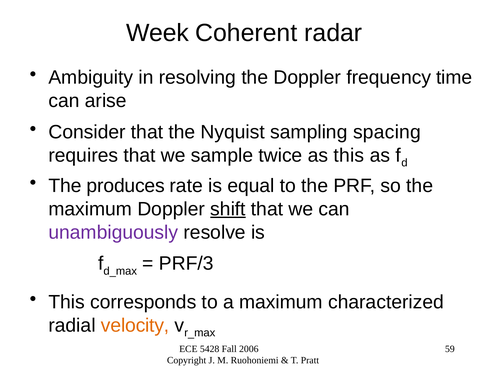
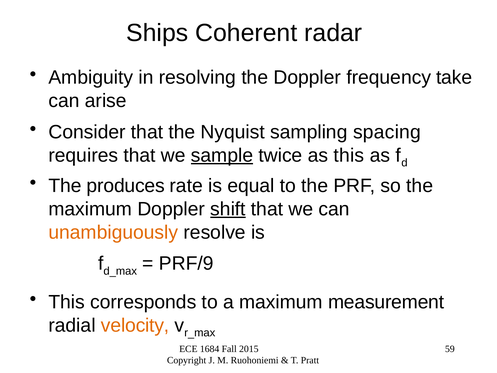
Week: Week -> Ships
time: time -> take
sample underline: none -> present
unambiguously colour: purple -> orange
PRF/3: PRF/3 -> PRF/9
characterized: characterized -> measurement
5428: 5428 -> 1684
2006: 2006 -> 2015
